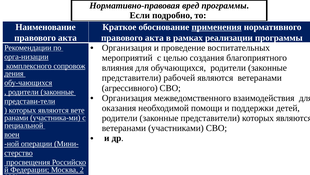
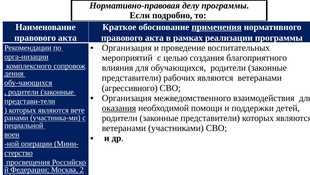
вред: вред -> делу
рабочей: рабочей -> рабочих
оказания underline: none -> present
